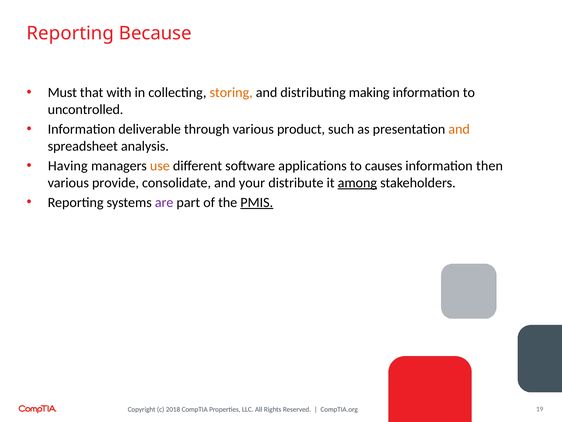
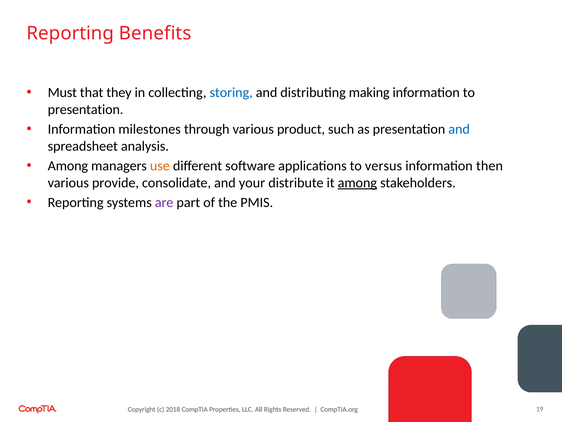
Because: Because -> Benefits
with: with -> they
storing colour: orange -> blue
uncontrolled at (86, 109): uncontrolled -> presentation
deliverable: deliverable -> milestones
and at (459, 129) colour: orange -> blue
Having at (68, 166): Having -> Among
causes: causes -> versus
PMIS underline: present -> none
